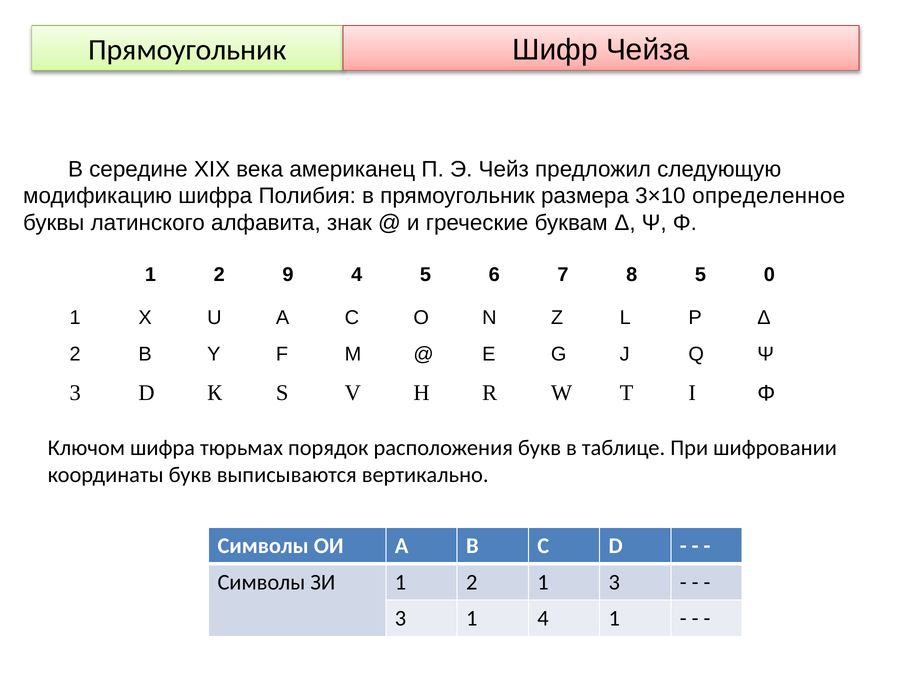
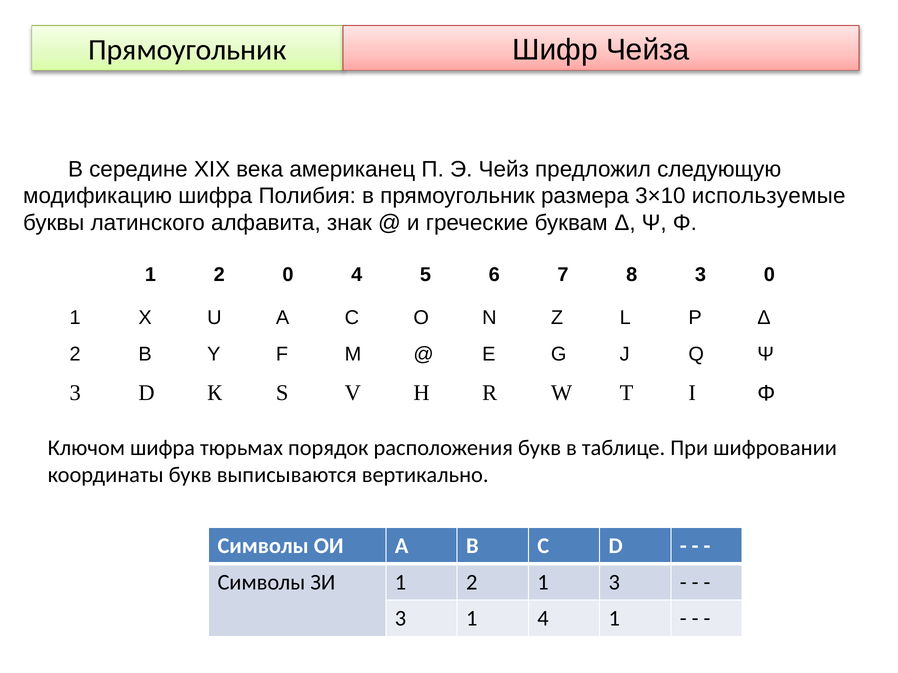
определенное: определенное -> используемые
2 9: 9 -> 0
8 5: 5 -> 3
